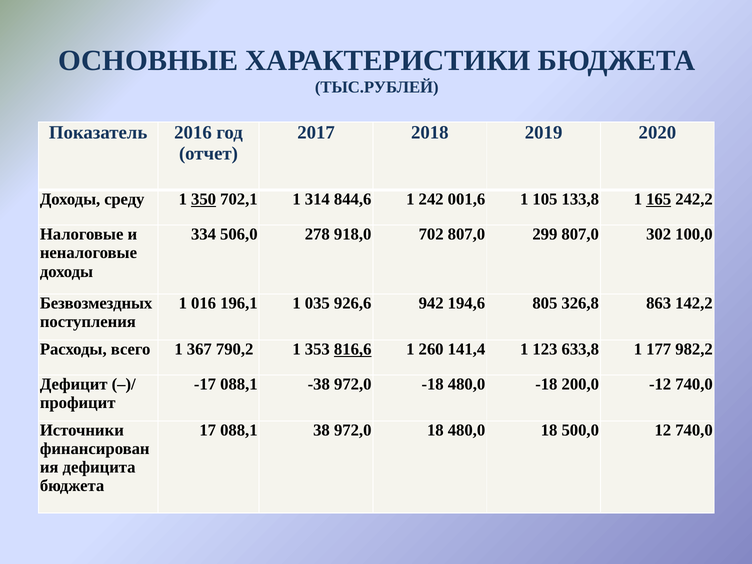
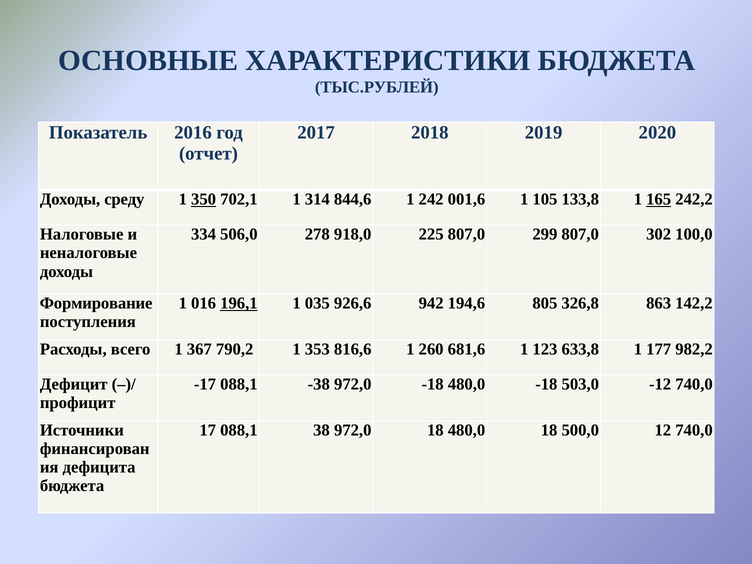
702: 702 -> 225
Безвозмездных: Безвозмездных -> Формирование
196,1 underline: none -> present
816,6 underline: present -> none
141,4: 141,4 -> 681,6
200,0: 200,0 -> 503,0
